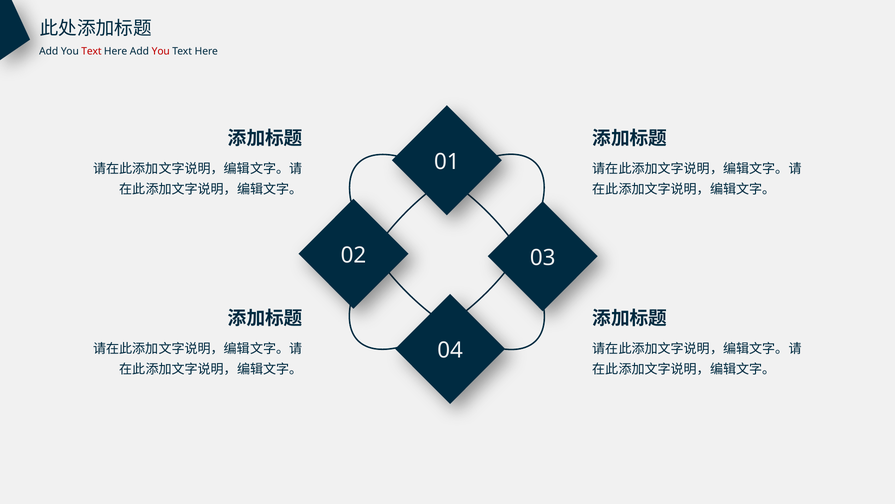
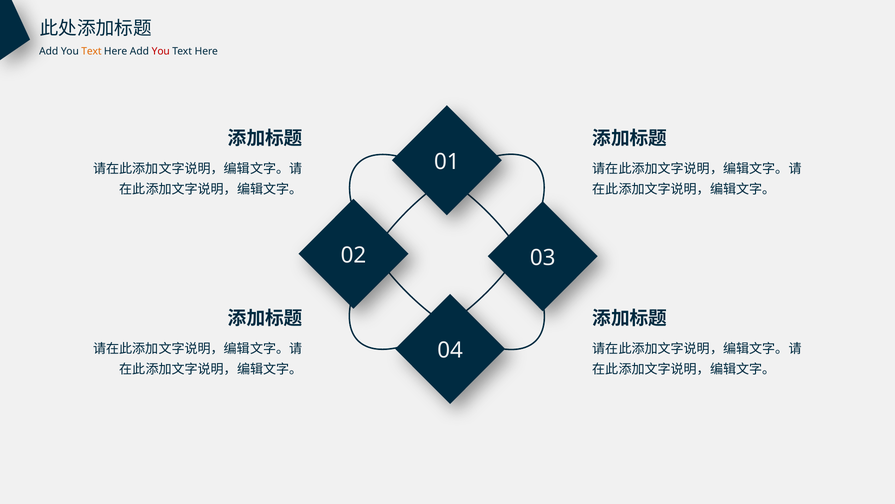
Text at (91, 51) colour: red -> orange
